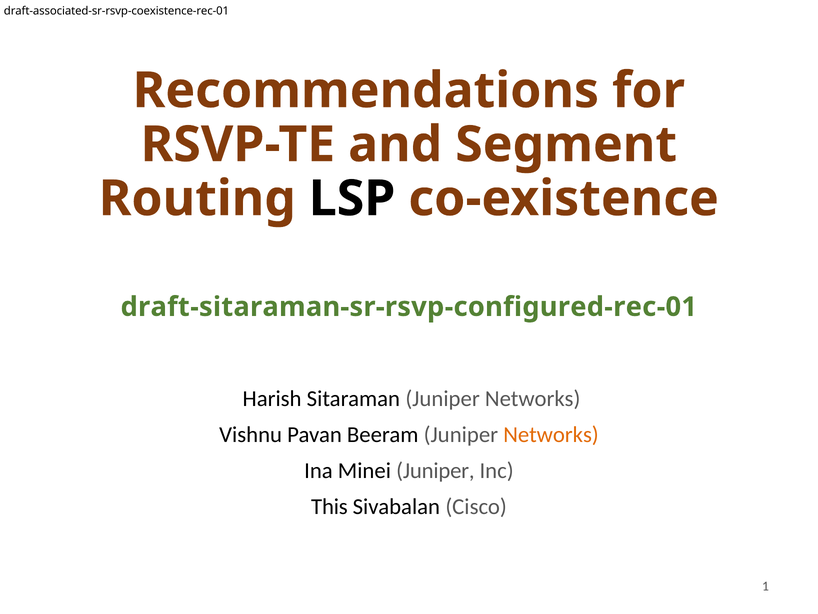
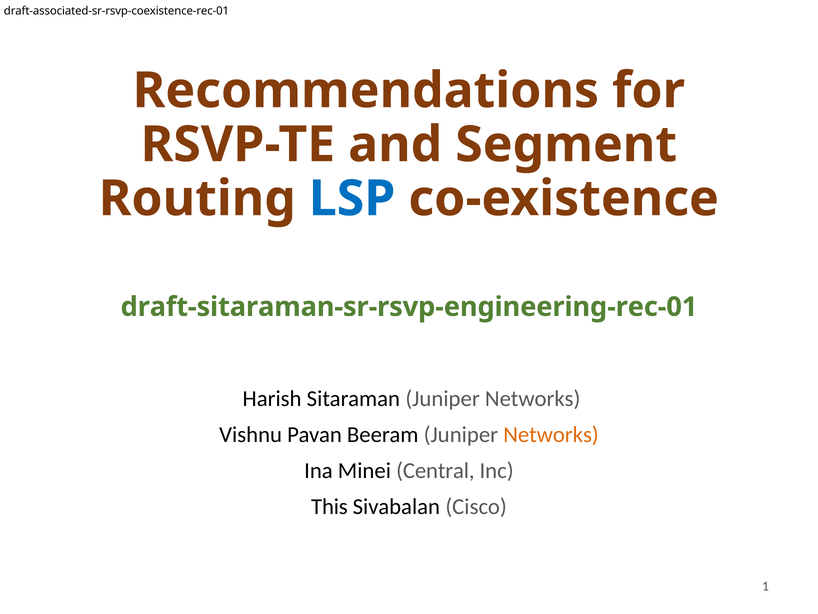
LSP colour: black -> blue
draft-sitaraman-sr-rsvp-configured-rec-01: draft-sitaraman-sr-rsvp-configured-rec-01 -> draft-sitaraman-sr-rsvp-engineering-rec-01
Minei Juniper: Juniper -> Central
